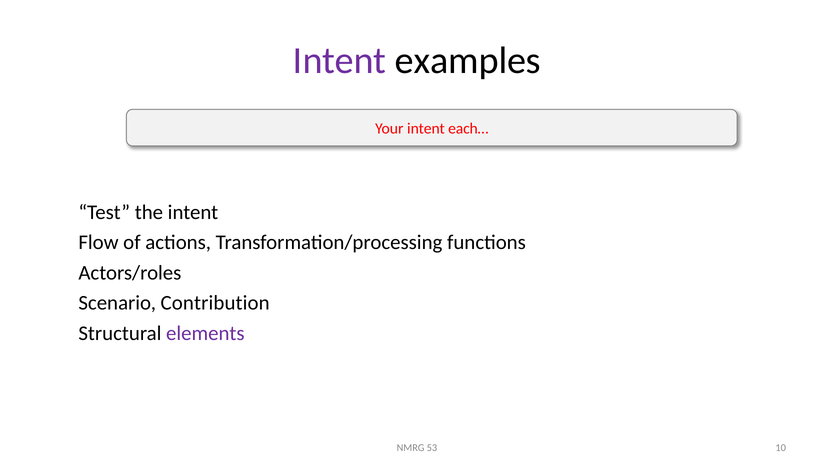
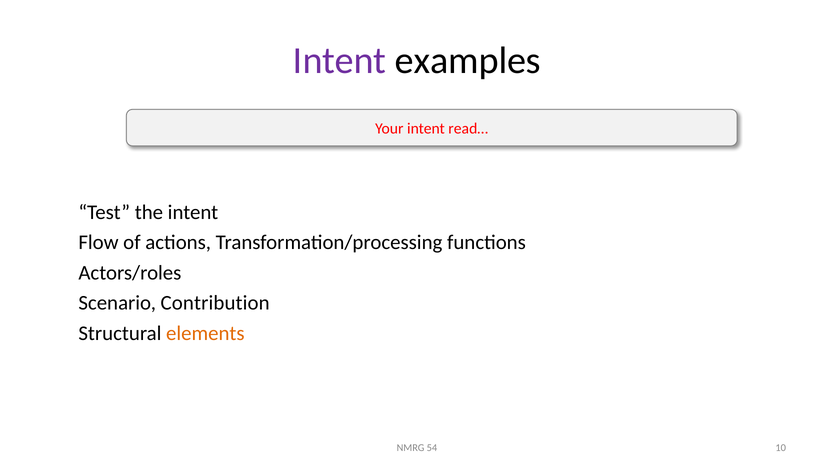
each…: each… -> read…
elements colour: purple -> orange
53: 53 -> 54
